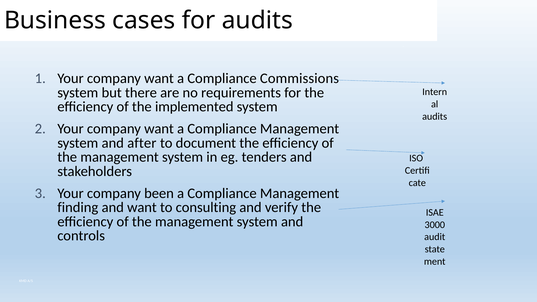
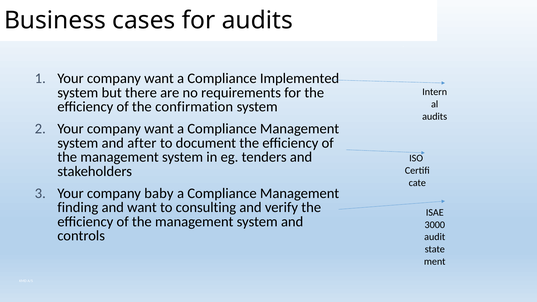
Commissions: Commissions -> Implemented
implemented: implemented -> confirmation
been: been -> baby
